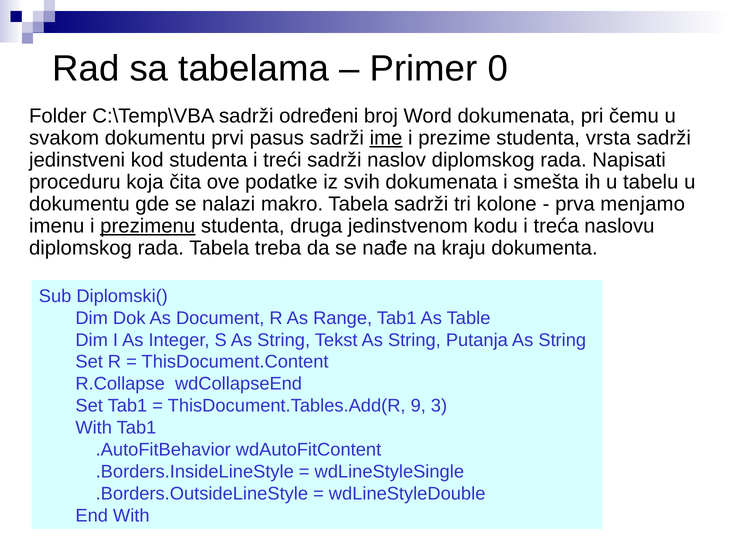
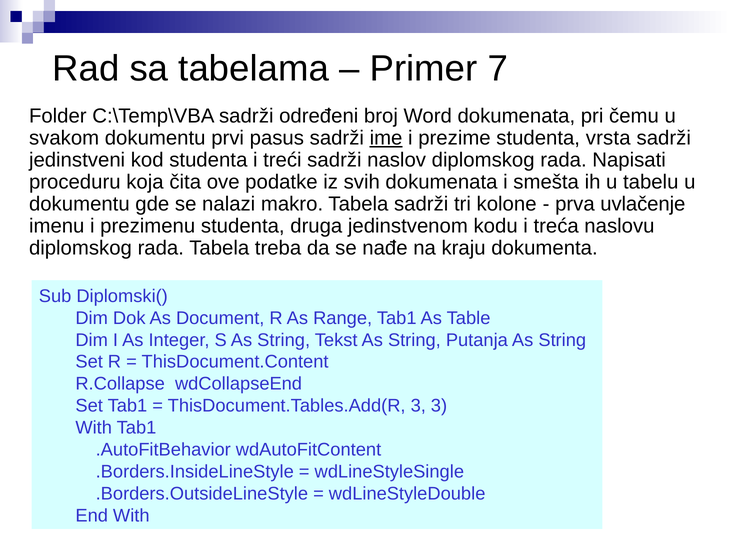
0: 0 -> 7
menjamo: menjamo -> uvlačenje
prezimenu underline: present -> none
ThisDocument.Tables.Add(R 9: 9 -> 3
